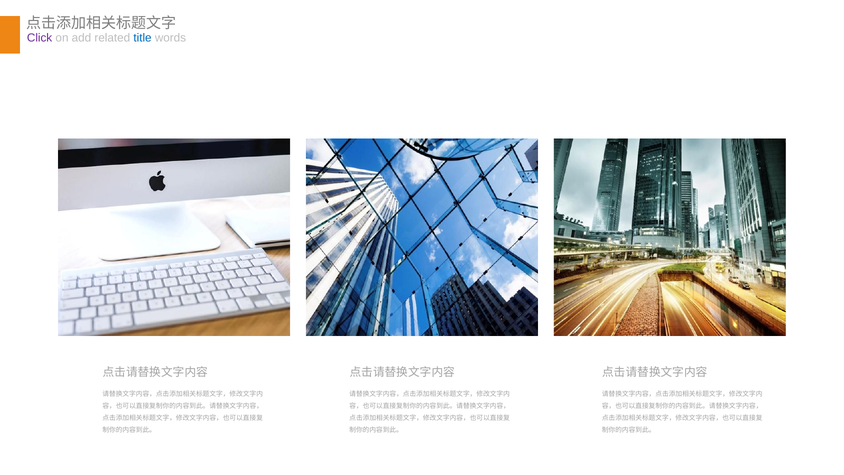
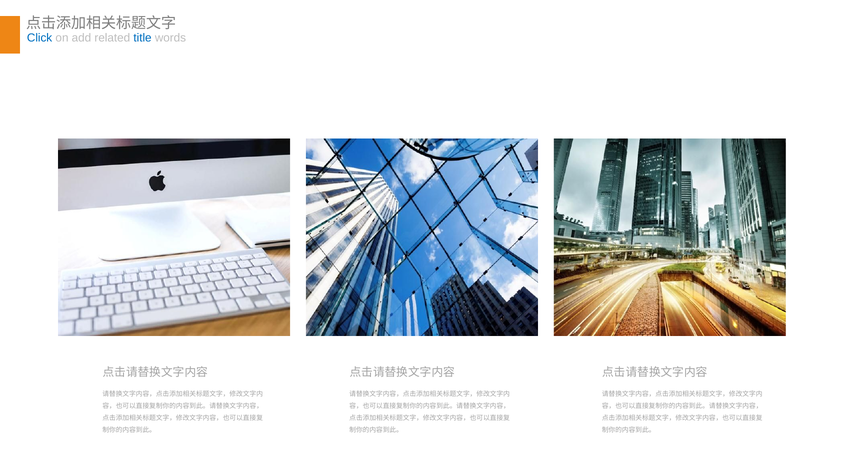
Click colour: purple -> blue
